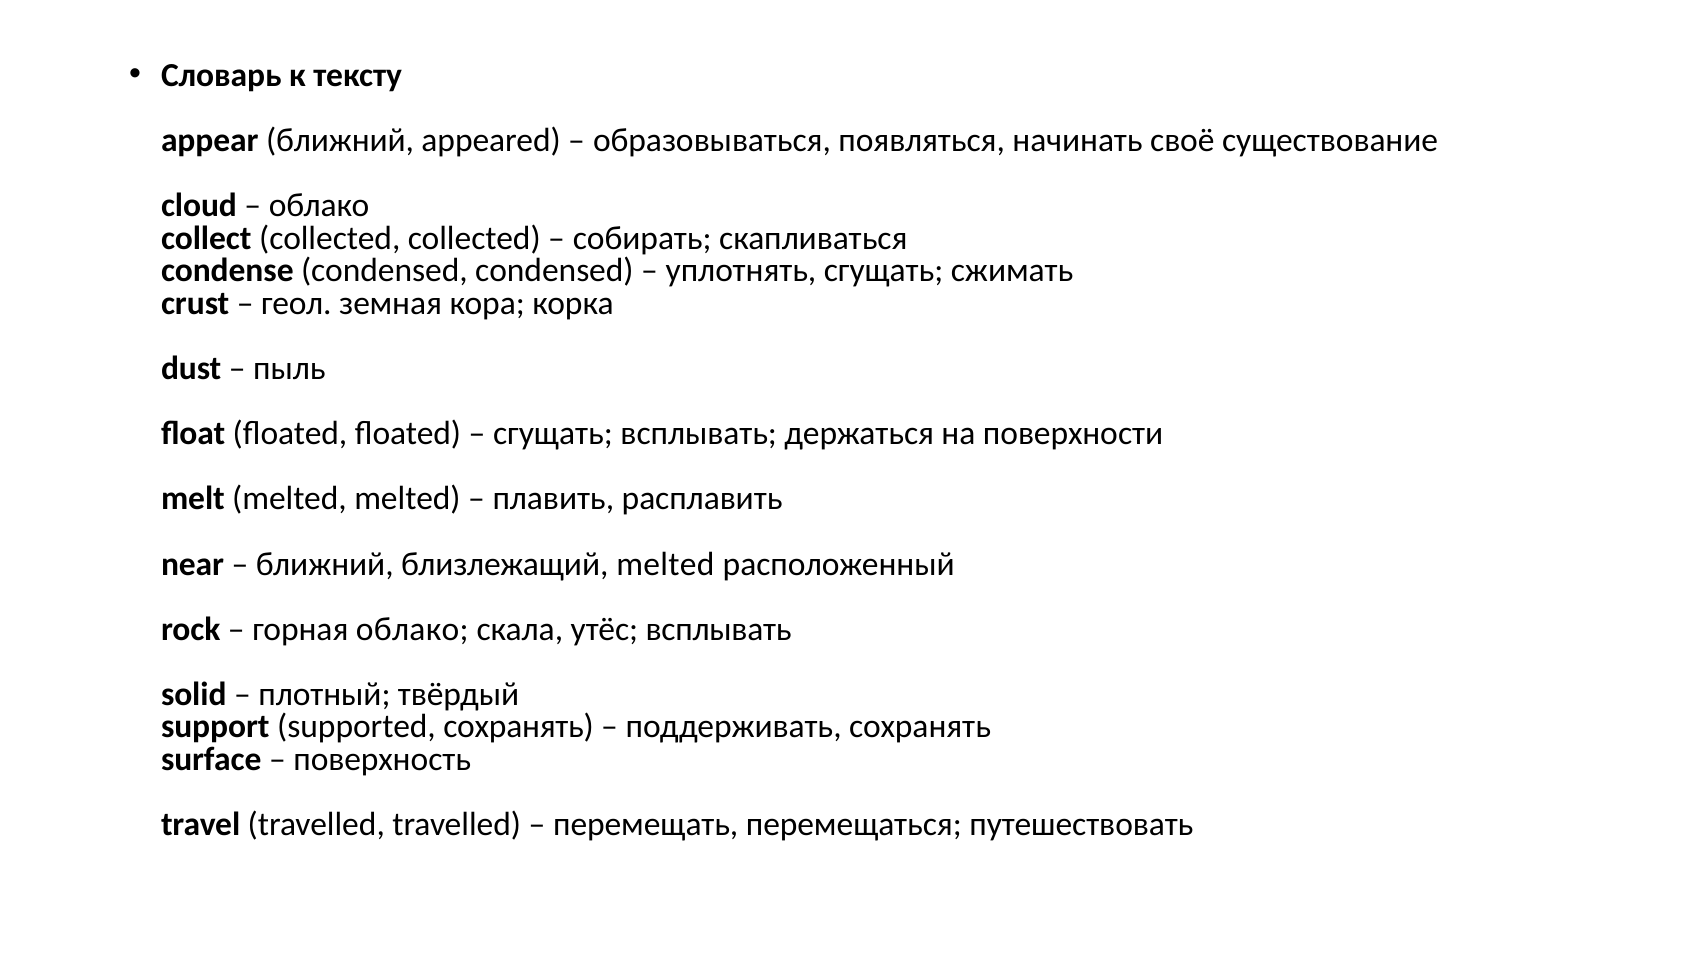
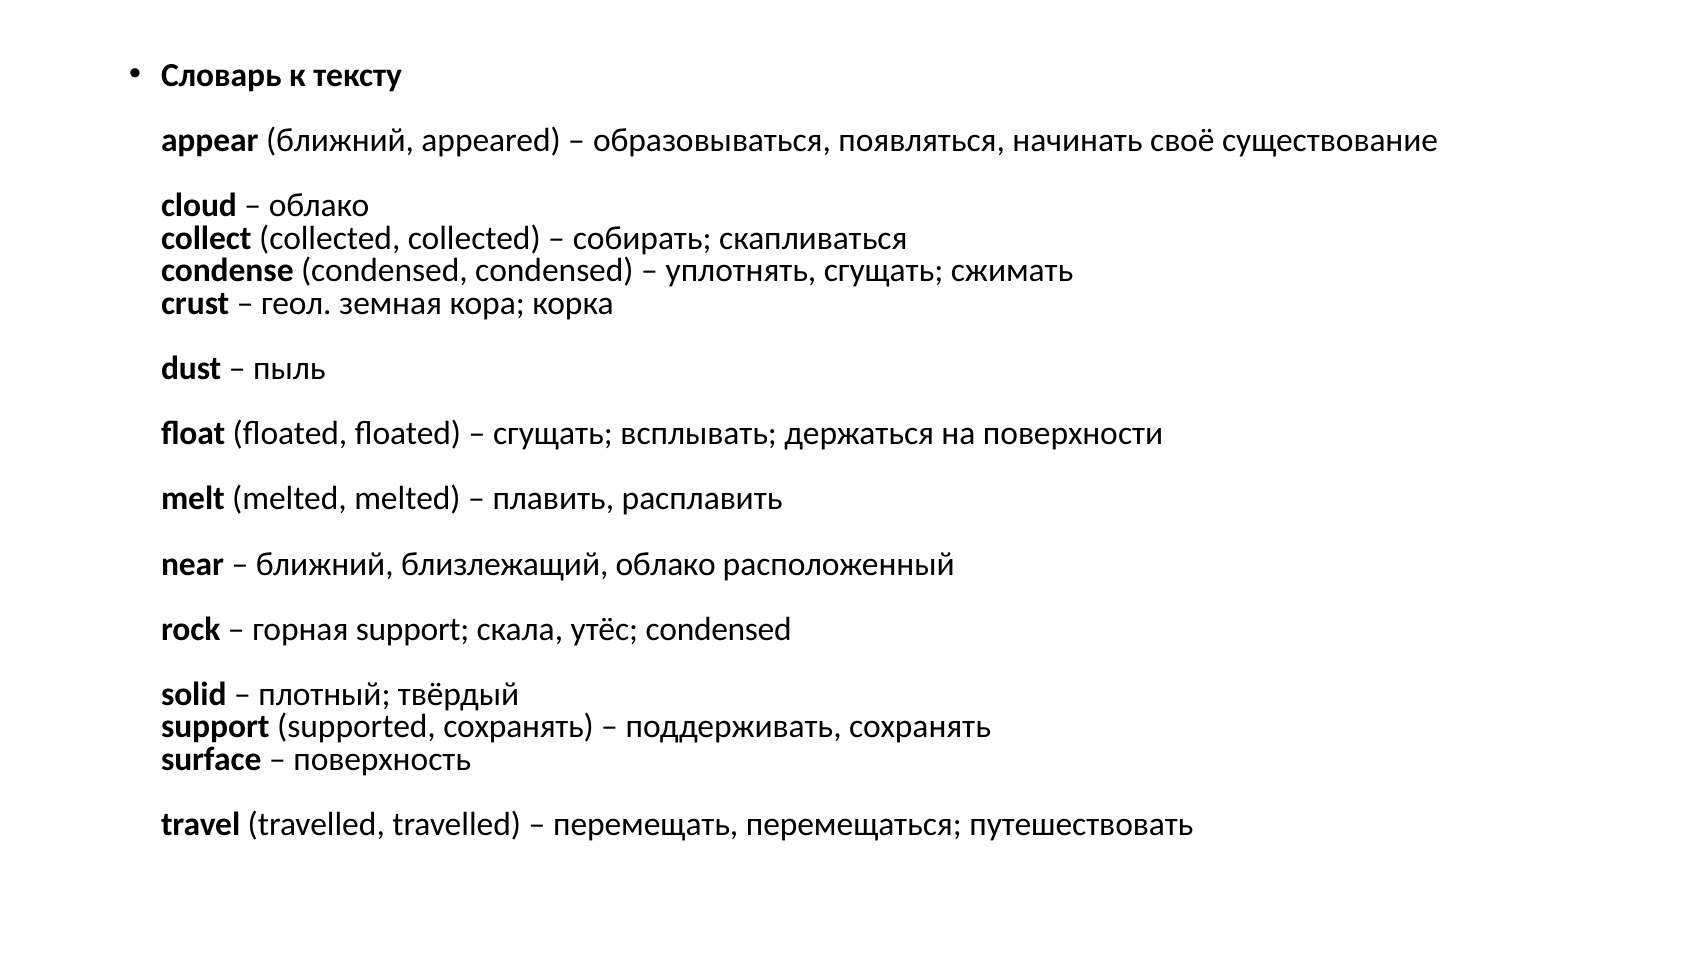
близлежащий melted: melted -> облако
горная облако: облако -> support
утёс всплывать: всплывать -> condensed
